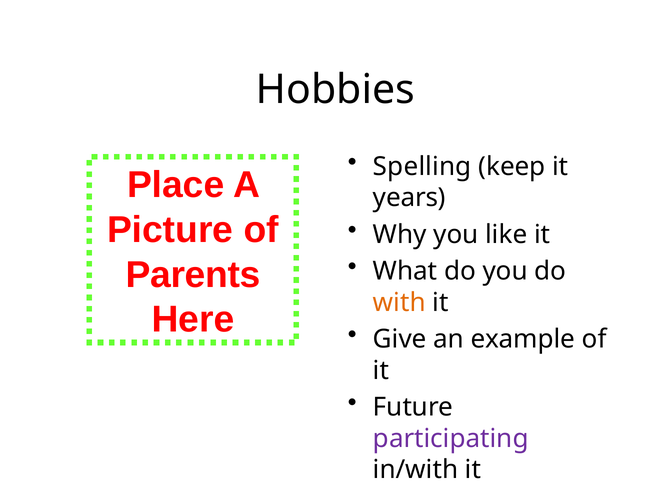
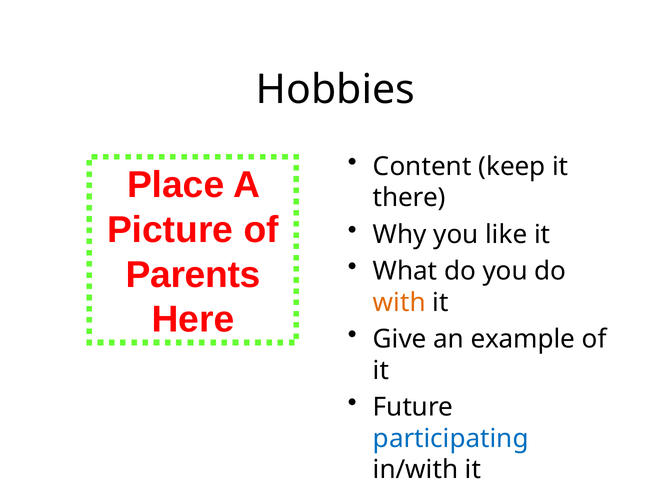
Spelling: Spelling -> Content
years: years -> there
participating colour: purple -> blue
